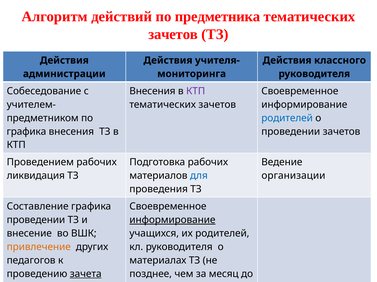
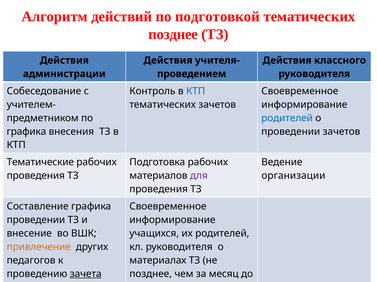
по предметника: предметника -> подготовкой
зачетов at (173, 34): зачетов -> позднее
мониторинга at (192, 74): мониторинга -> проведением
Внесения at (152, 91): Внесения -> Контроль
КТП at (196, 91) colour: purple -> blue
Проведением at (40, 163): Проведением -> Тематические
ликвидация at (36, 176): ликвидация -> проведения
для colour: blue -> purple
информирование at (172, 220) underline: present -> none
